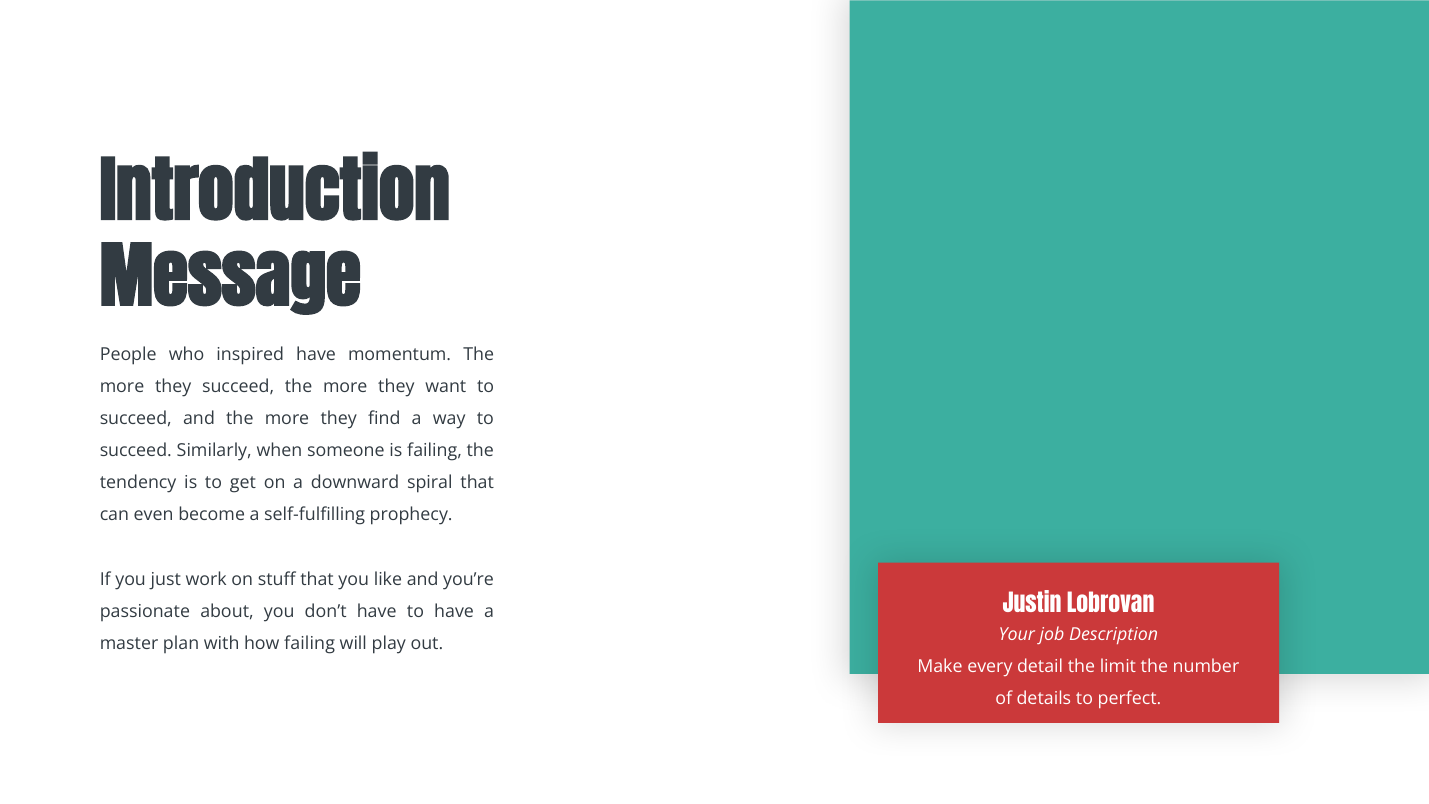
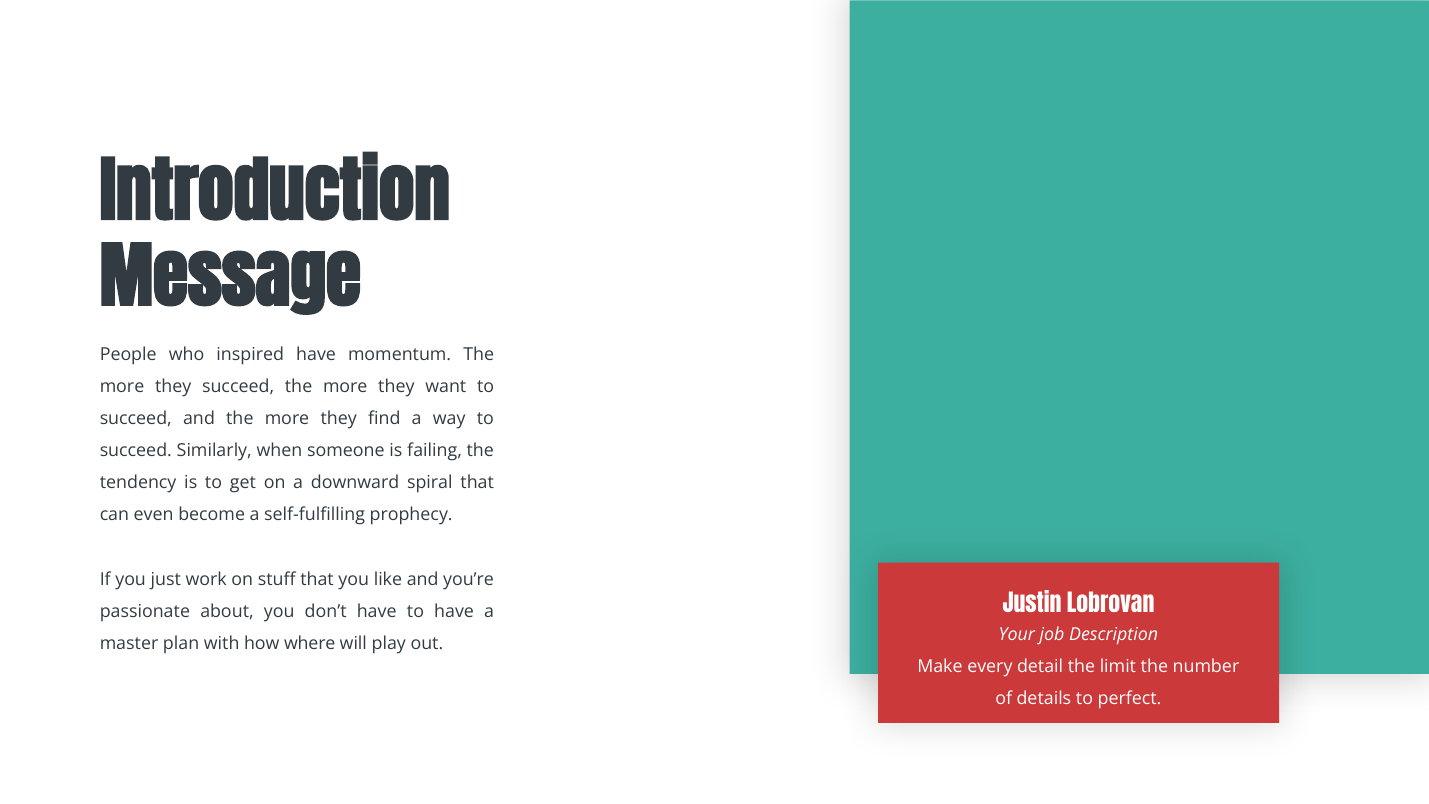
how failing: failing -> where
